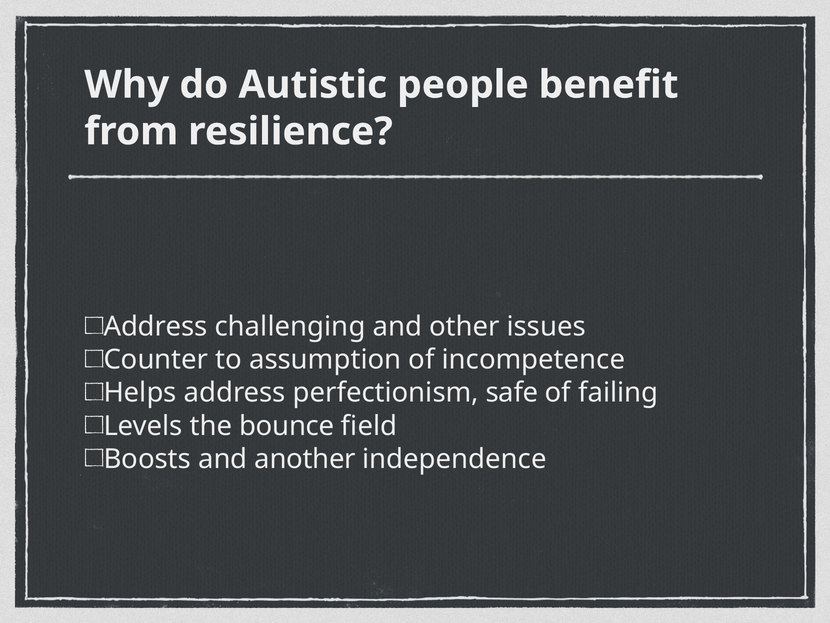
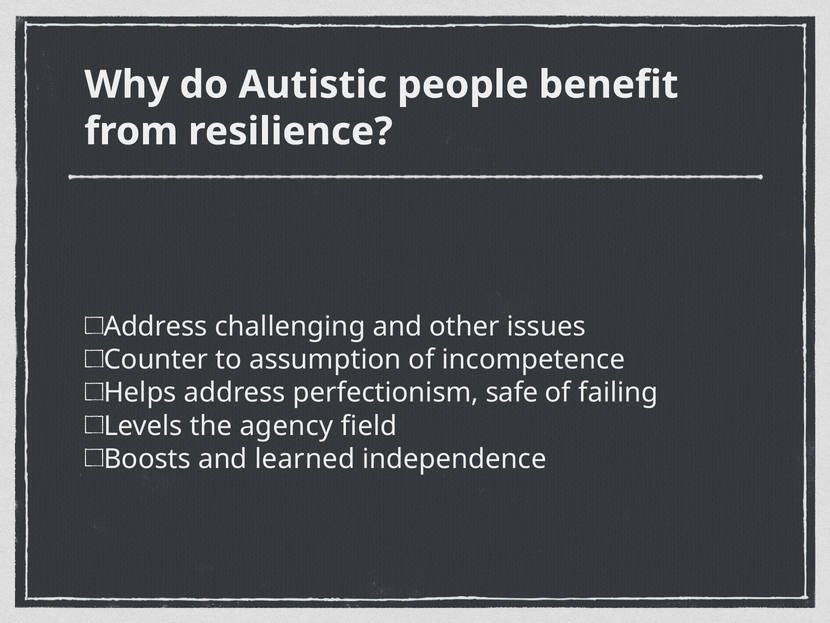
bounce: bounce -> agency
another: another -> learned
